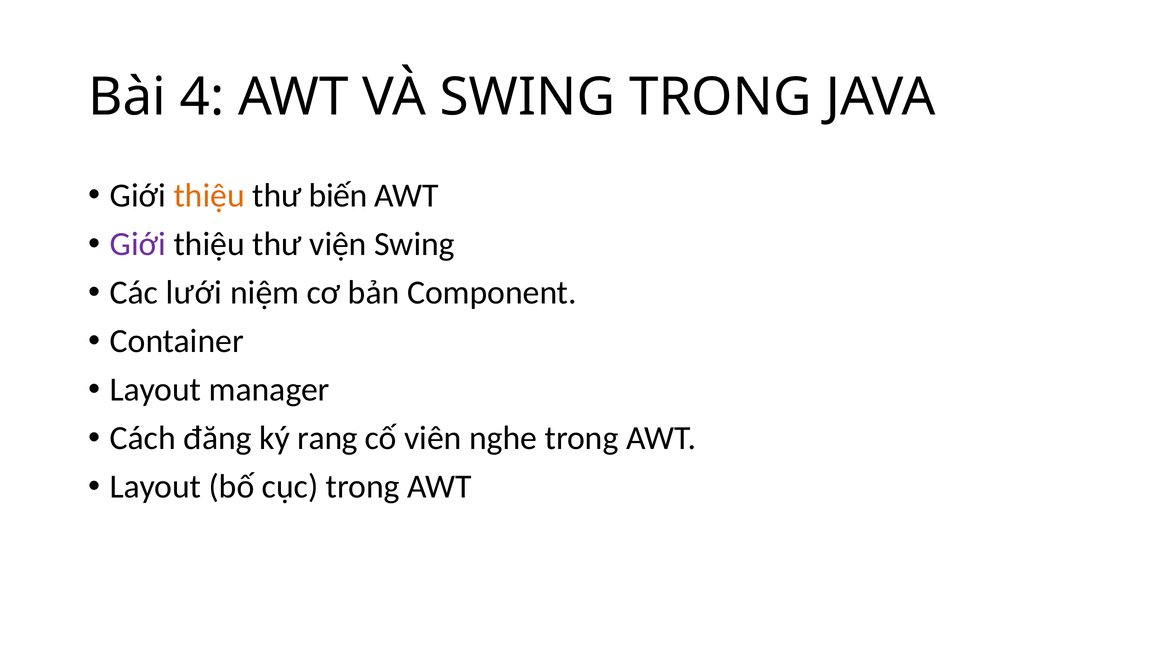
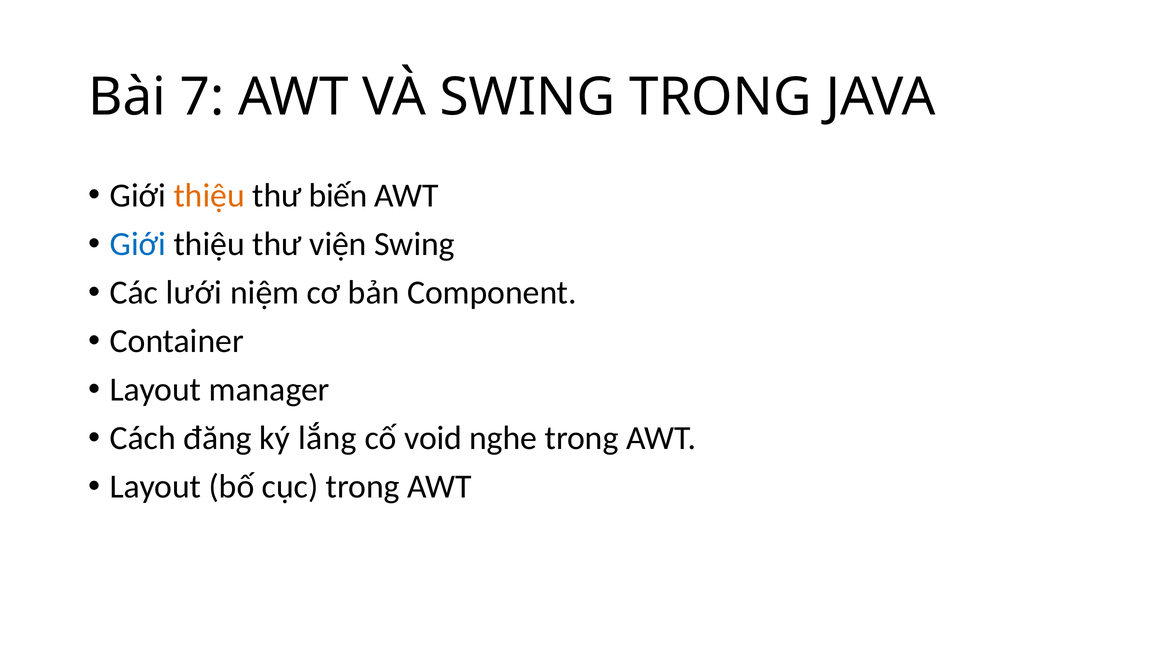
4: 4 -> 7
Giới at (138, 244) colour: purple -> blue
rang: rang -> lắng
viên: viên -> void
